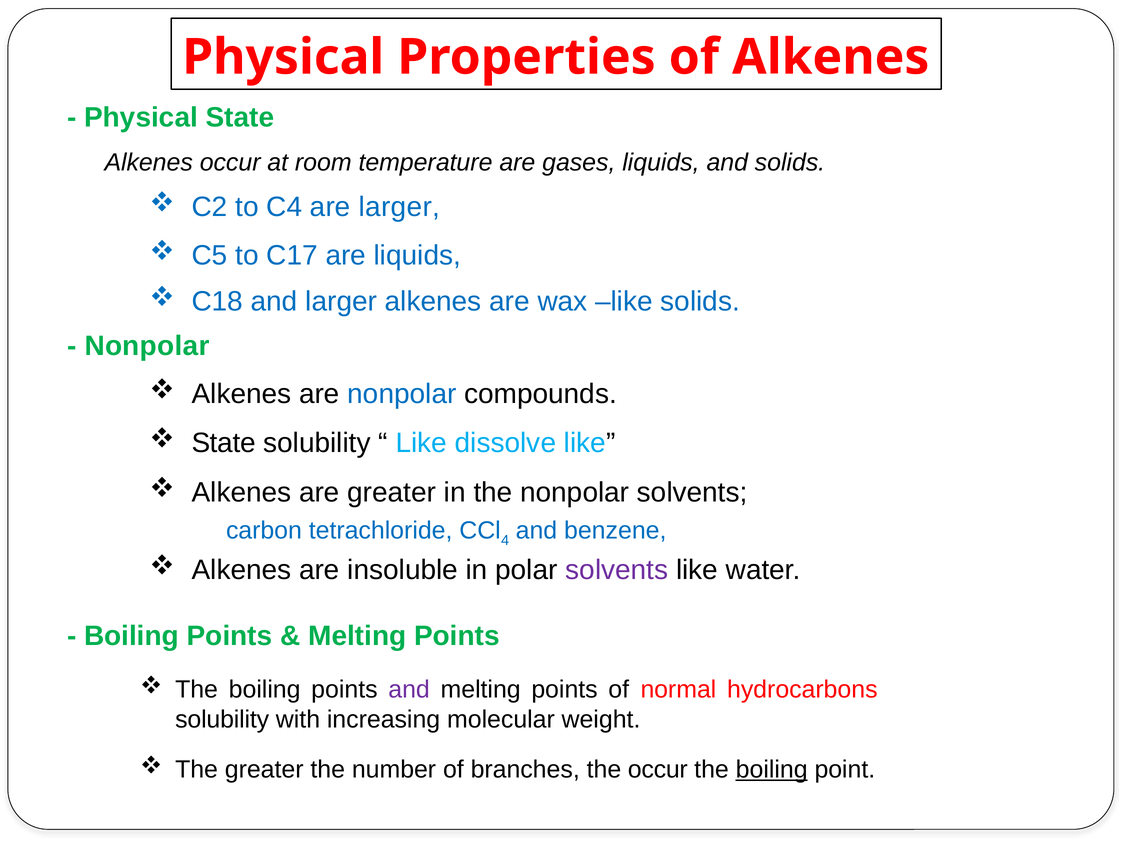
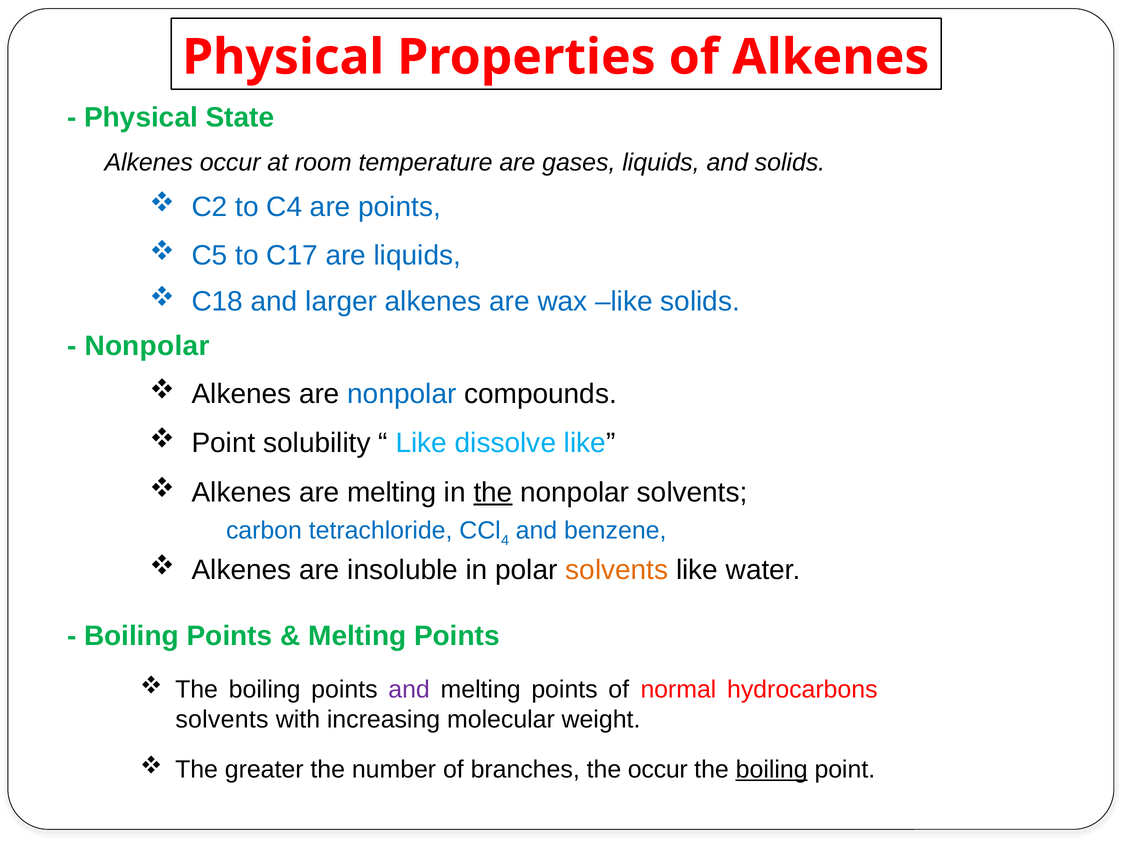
are larger: larger -> points
State at (224, 443): State -> Point
are greater: greater -> melting
the at (493, 493) underline: none -> present
solvents at (617, 571) colour: purple -> orange
solubility at (222, 720): solubility -> solvents
